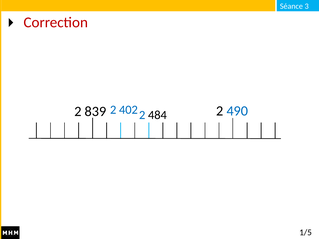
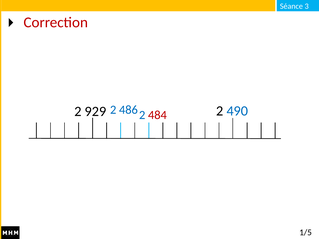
402: 402 -> 486
484 colour: black -> red
839: 839 -> 929
